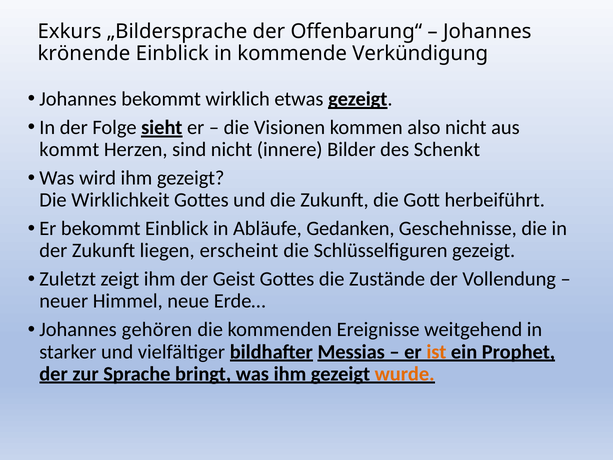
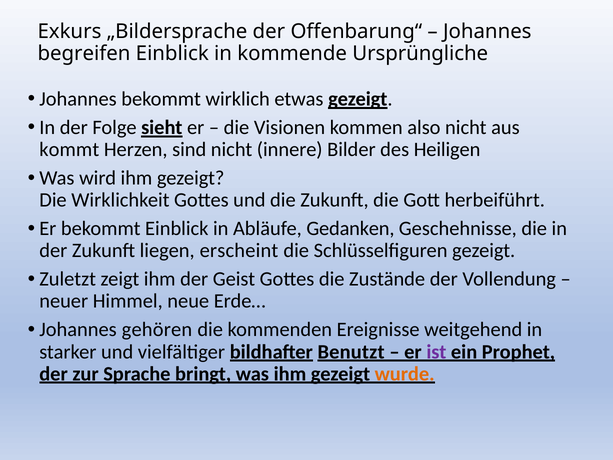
krönende: krönende -> begreifen
Verkündigung: Verkündigung -> Ursprüngliche
Schenkt: Schenkt -> Heiligen
Messias: Messias -> Benutzt
ist colour: orange -> purple
